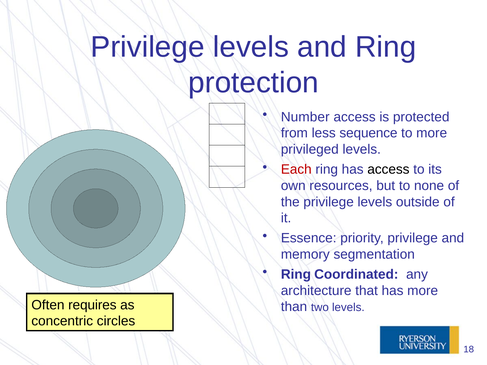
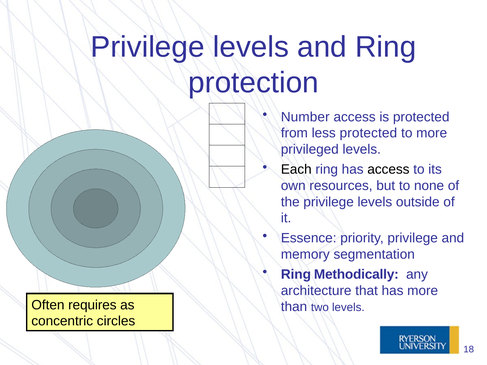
less sequence: sequence -> protected
Each colour: red -> black
Coordinated: Coordinated -> Methodically
